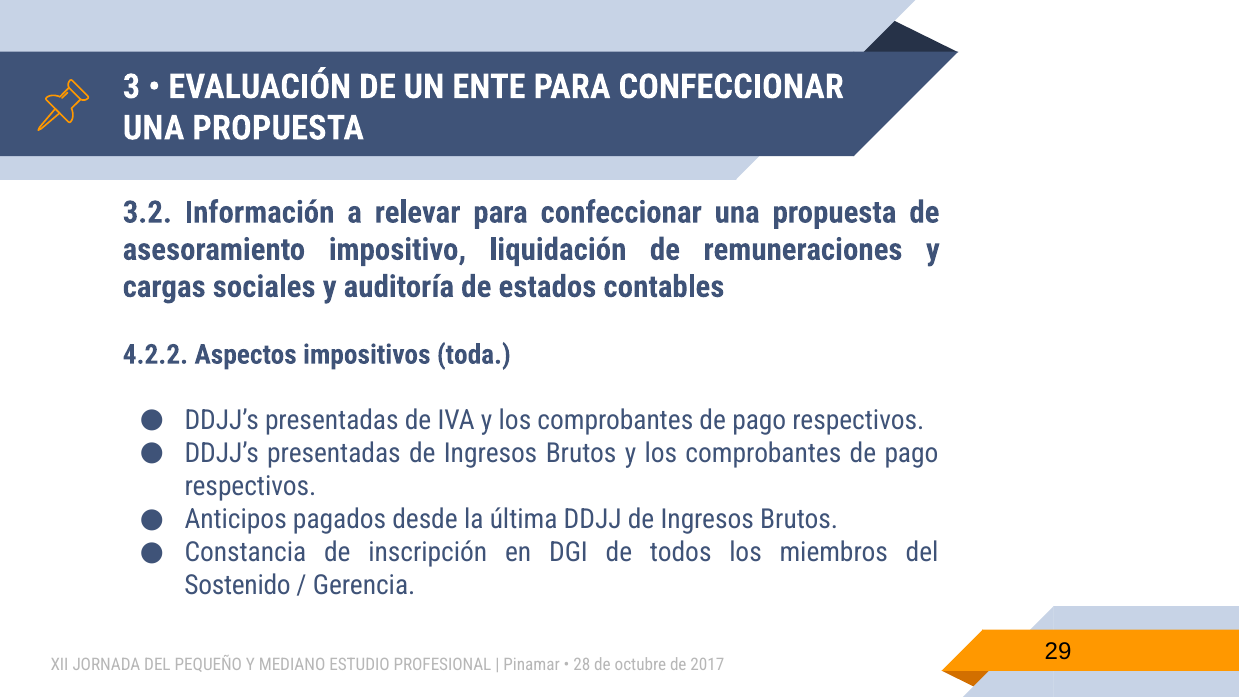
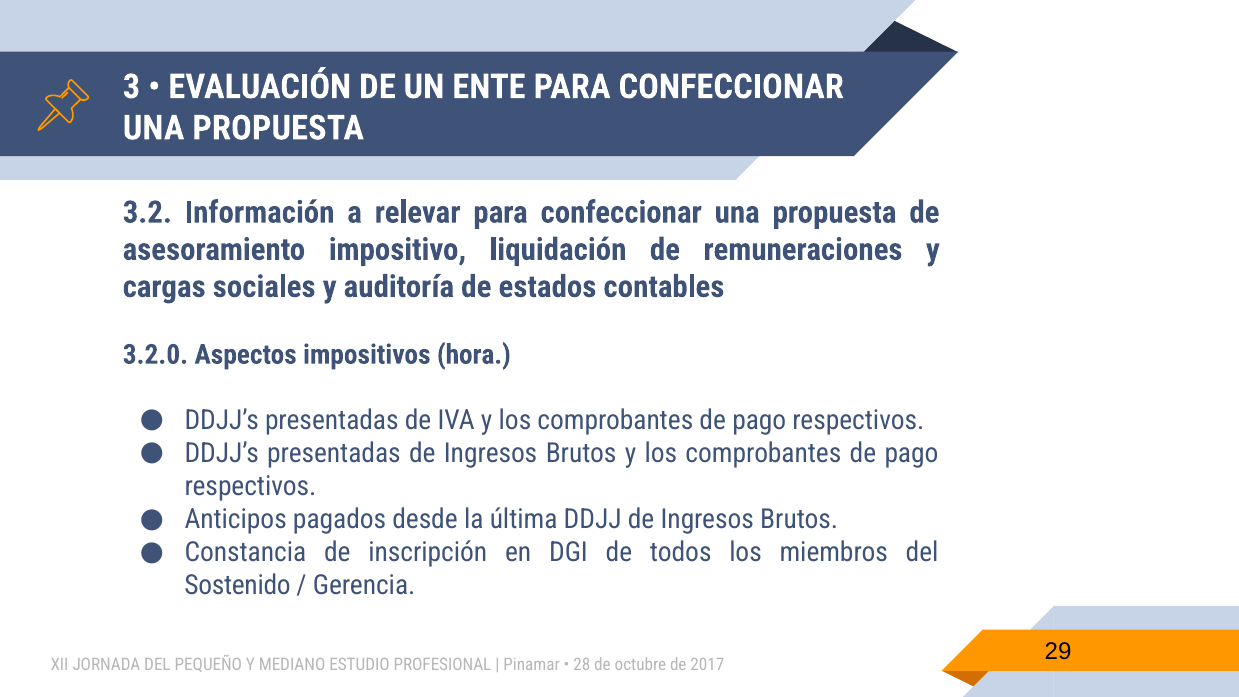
4.2.2: 4.2.2 -> 3.2.0
toda: toda -> hora
